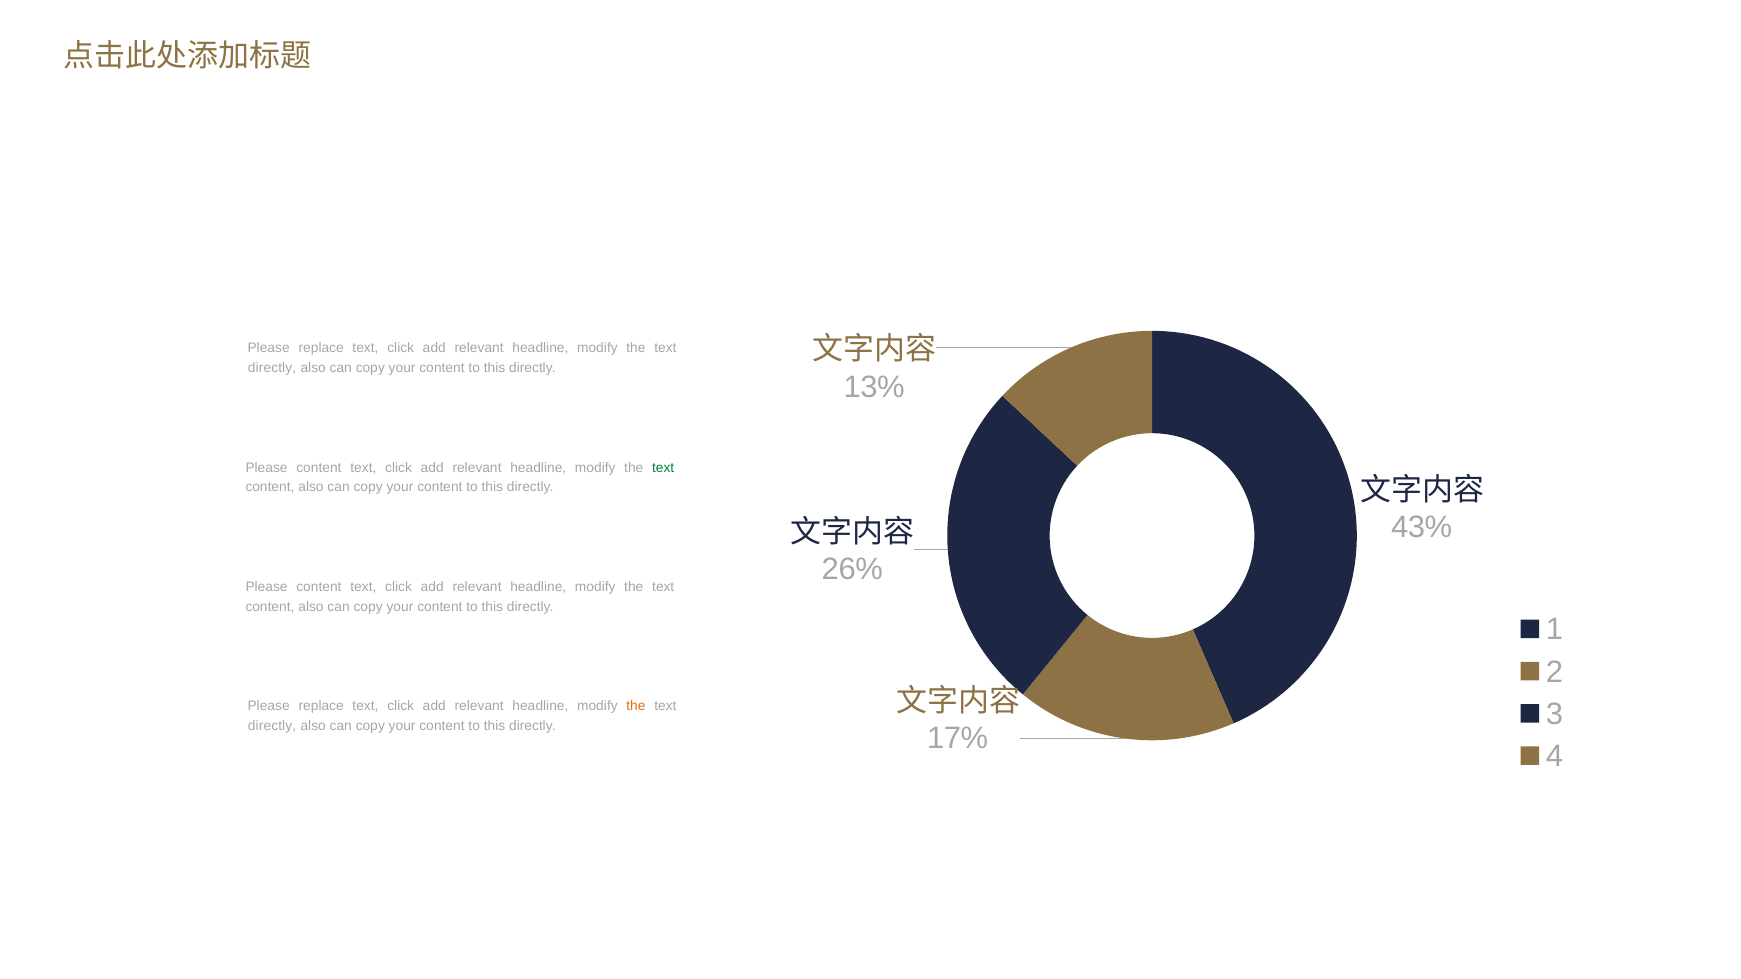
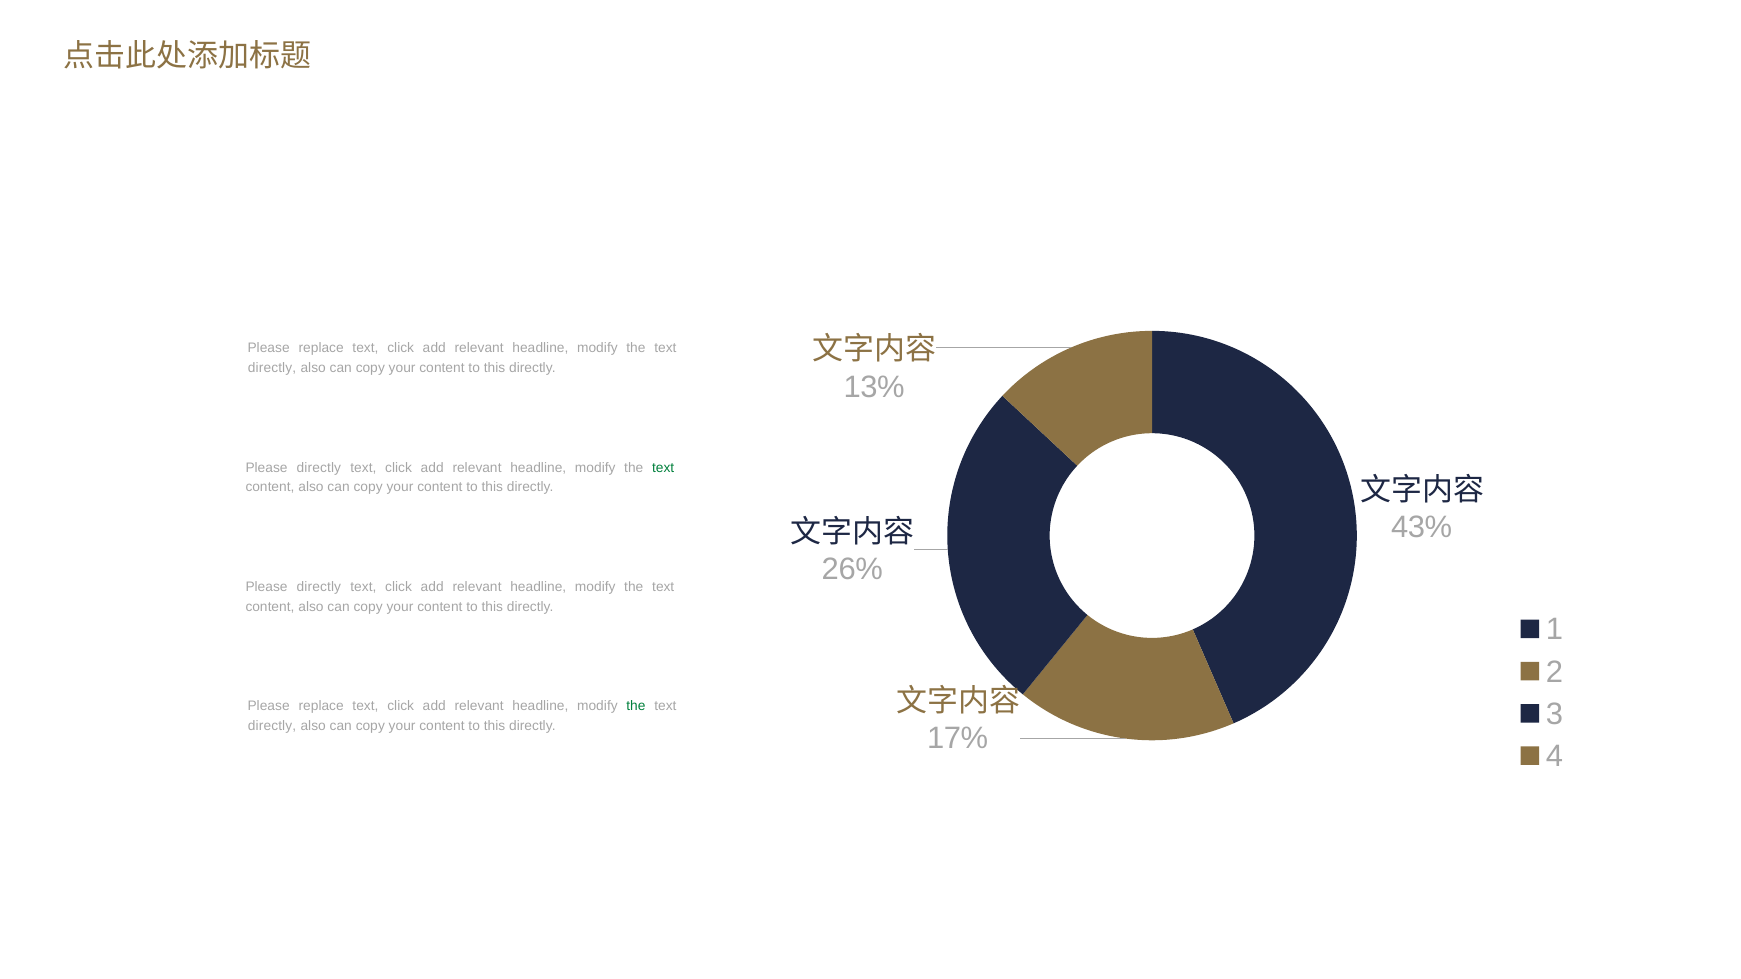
content at (319, 468): content -> directly
content at (319, 587): content -> directly
the at (636, 706) colour: orange -> green
